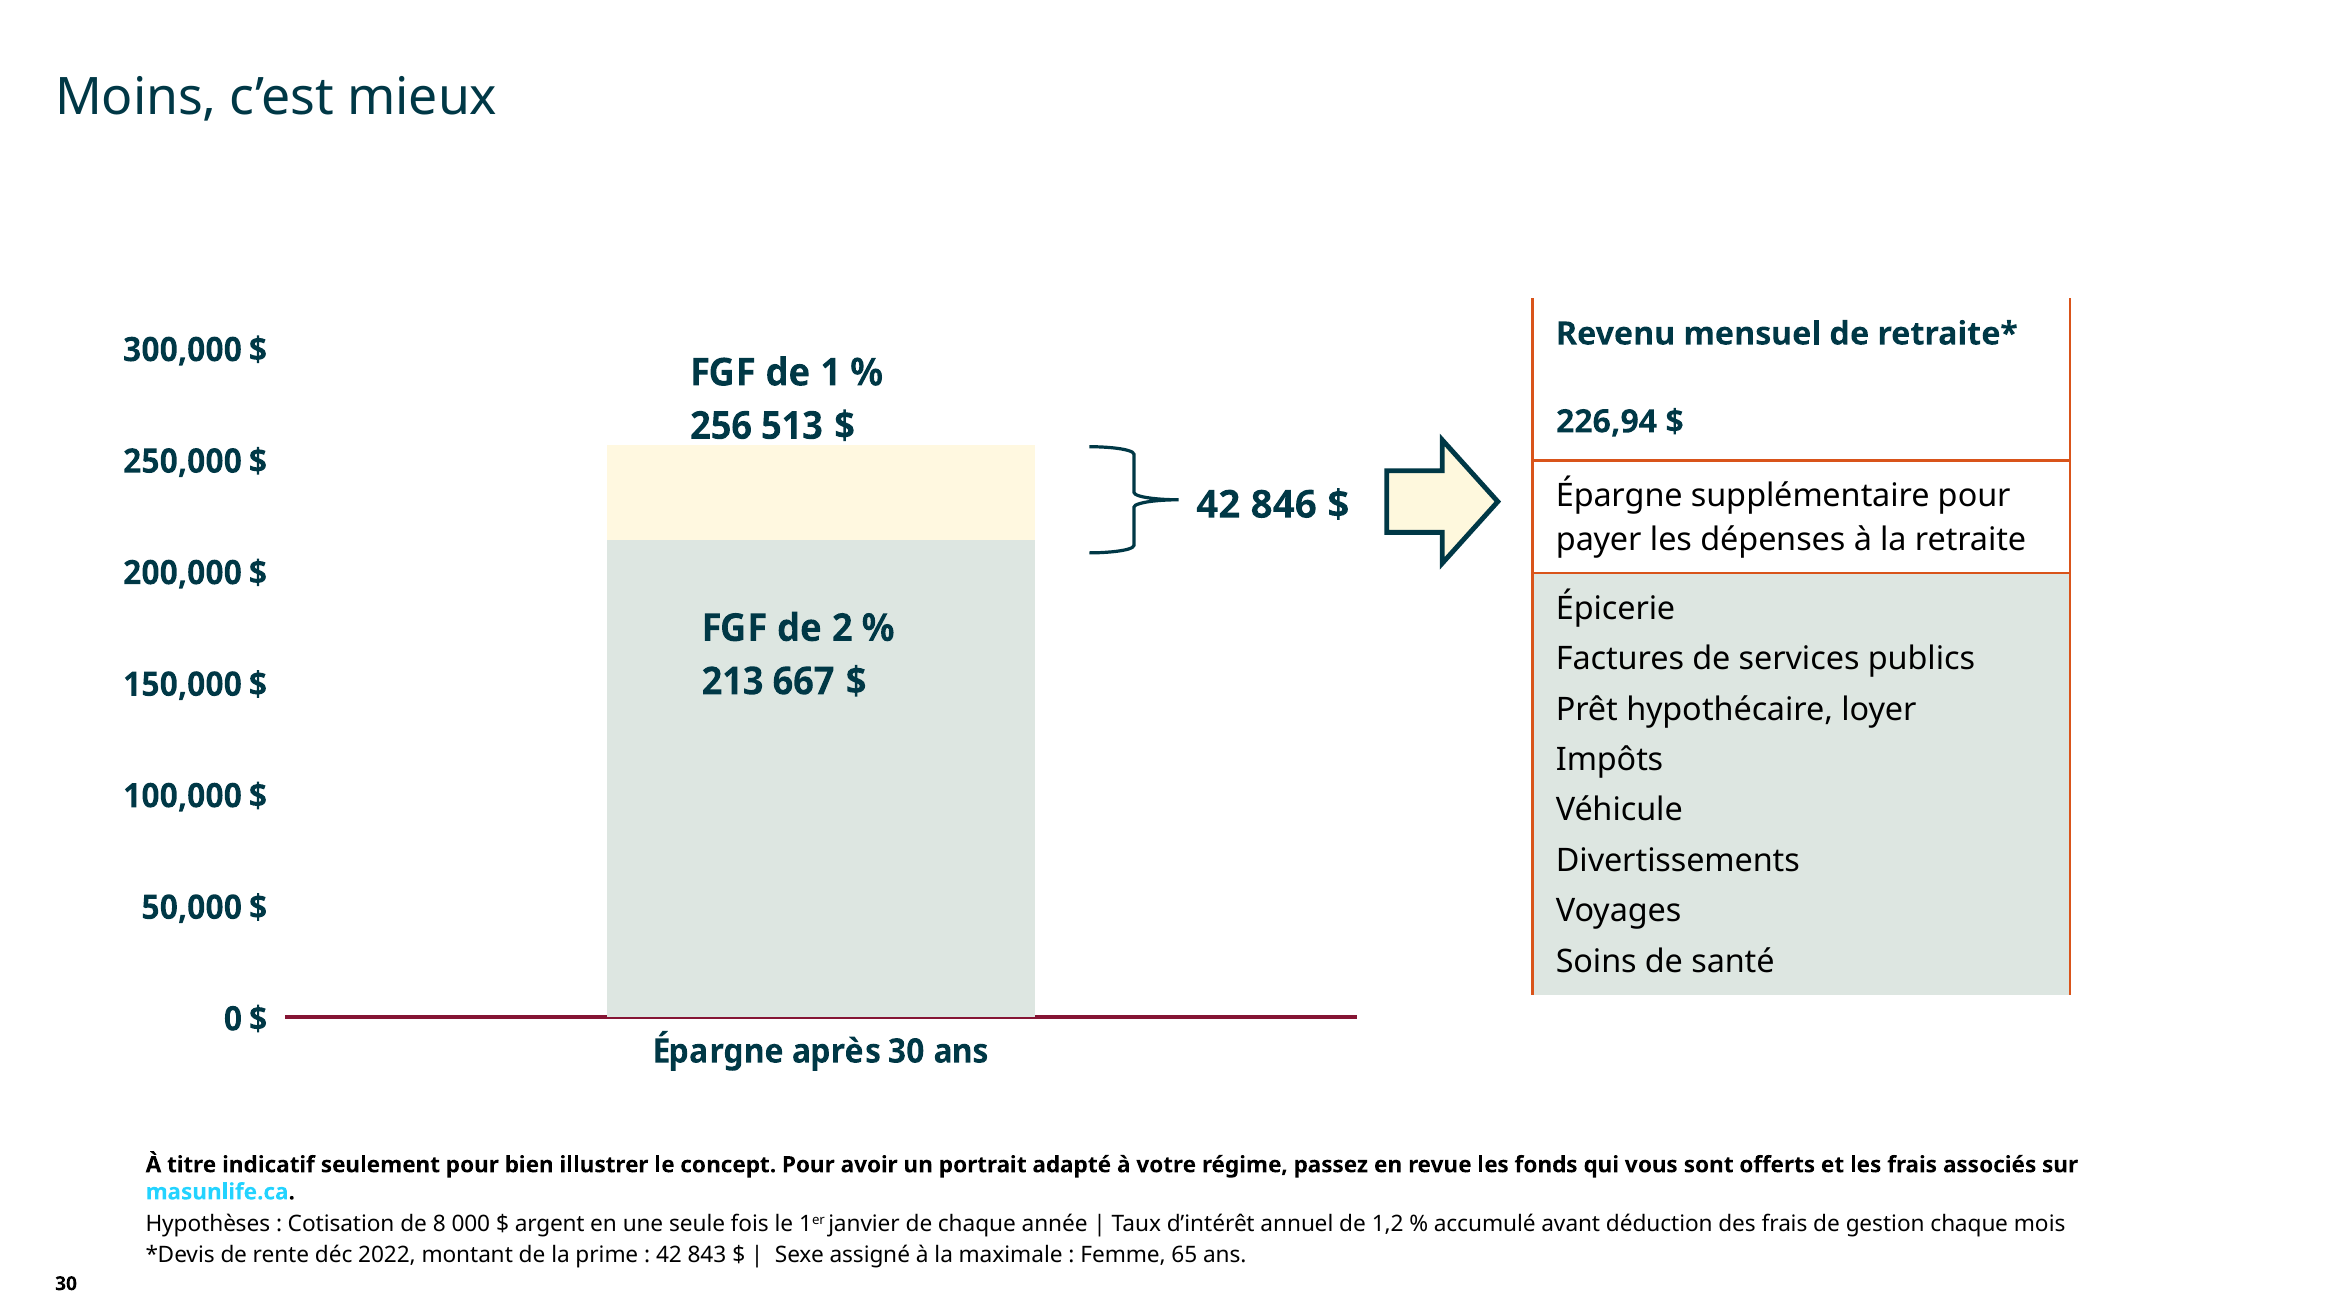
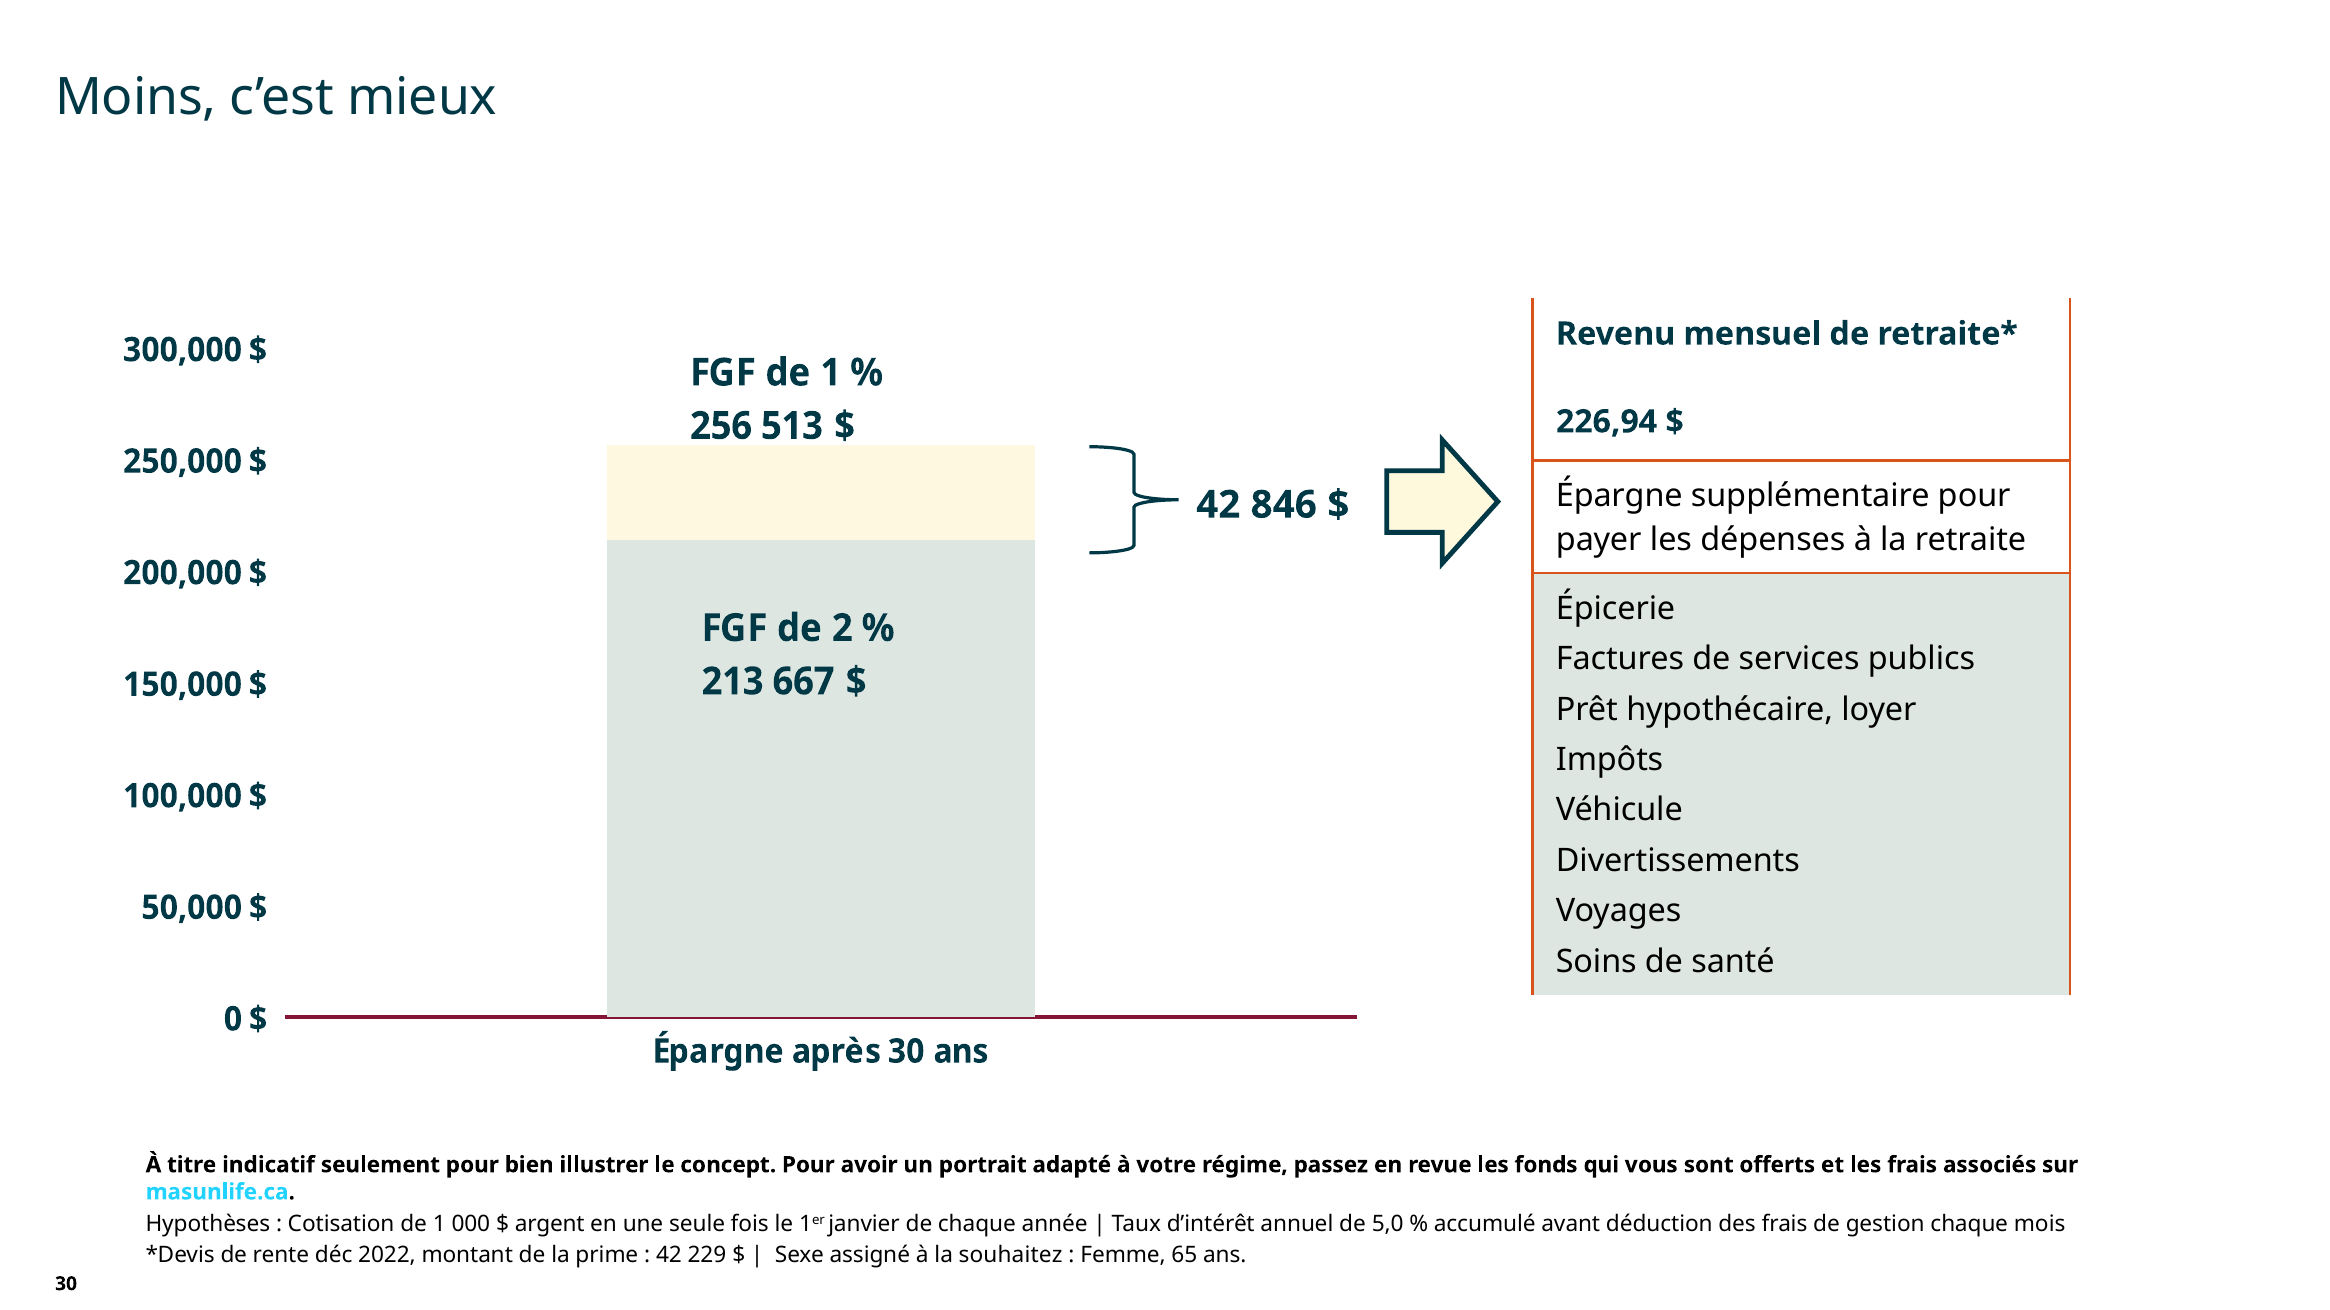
Cotisation de 8: 8 -> 1
1,2: 1,2 -> 5,0
843: 843 -> 229
maximale: maximale -> souhaitez
